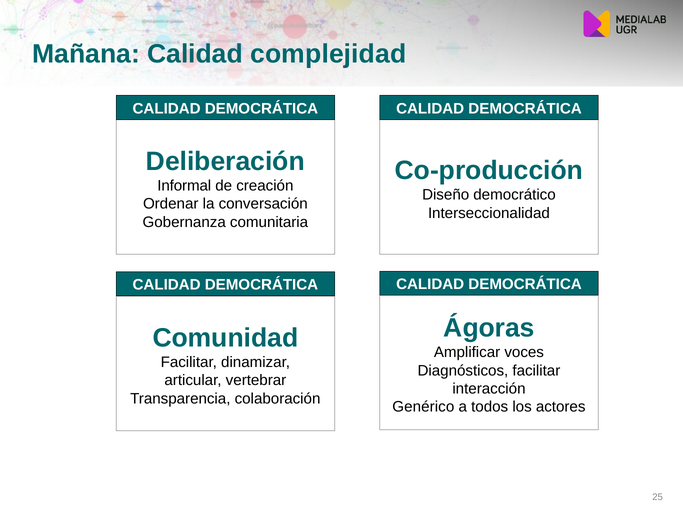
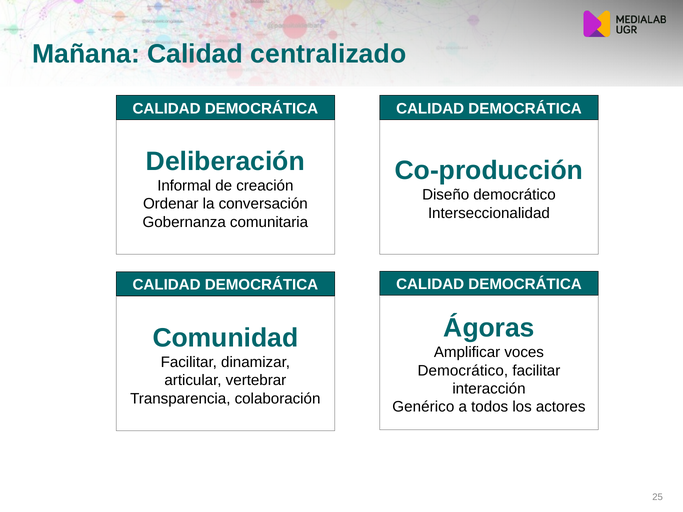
complejidad: complejidad -> centralizado
Diagnósticos at (463, 371): Diagnósticos -> Democrático
